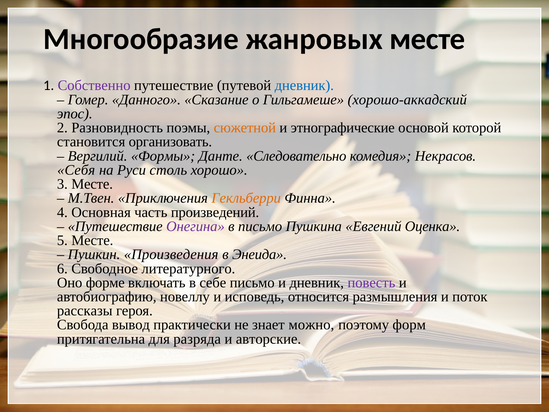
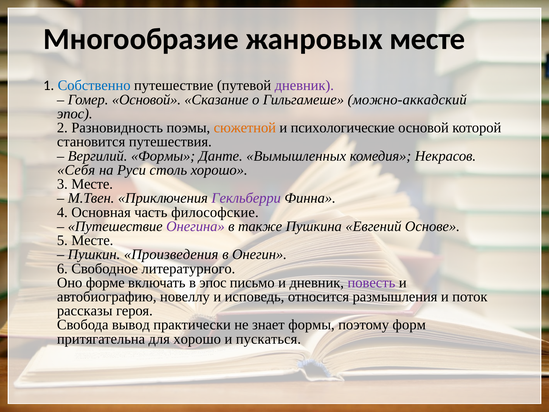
Собственно colour: purple -> blue
дневник at (304, 85) colour: blue -> purple
Гомер Данного: Данного -> Основой
хорошо-аккадский: хорошо-аккадский -> можно-аккадский
этнографические: этнографические -> психологические
организовать: организовать -> путешествия
Следовательно: Следовательно -> Вымышленных
Гекльберри colour: orange -> purple
произведений: произведений -> философские
в письмо: письмо -> также
Оценка: Оценка -> Основе
Энеида: Энеида -> Онегин
в себе: себе -> эпос
знает можно: можно -> формы
для разряда: разряда -> хорошо
авторские: авторские -> пускаться
